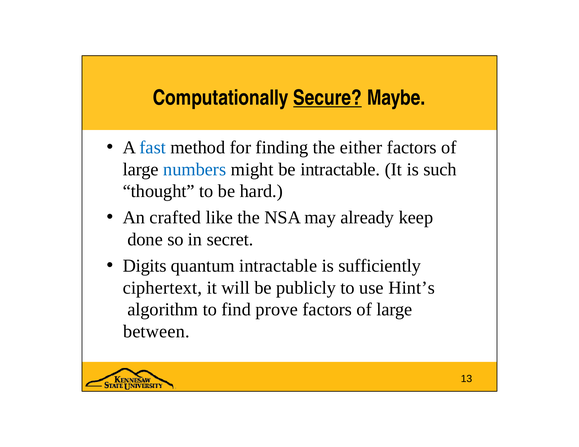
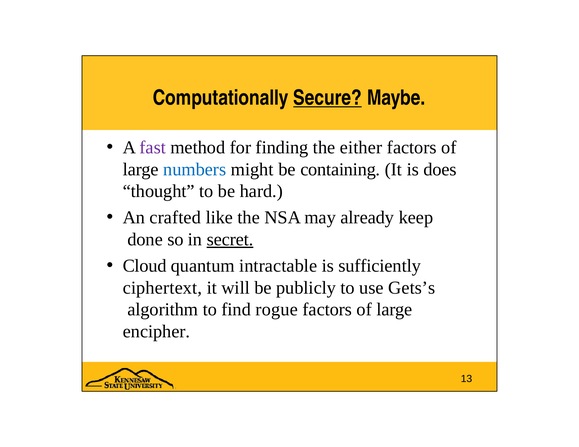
fast colour: blue -> purple
be intractable: intractable -> containing
such: such -> does
secret underline: none -> present
Digits: Digits -> Cloud
Hint’s: Hint’s -> Gets’s
prove: prove -> rogue
between: between -> encipher
